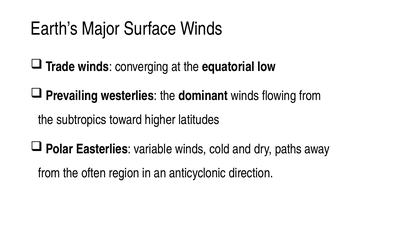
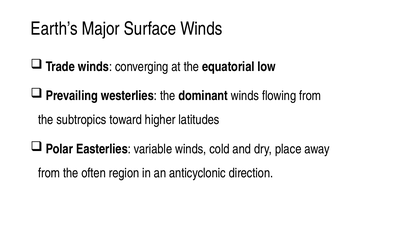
paths: paths -> place
